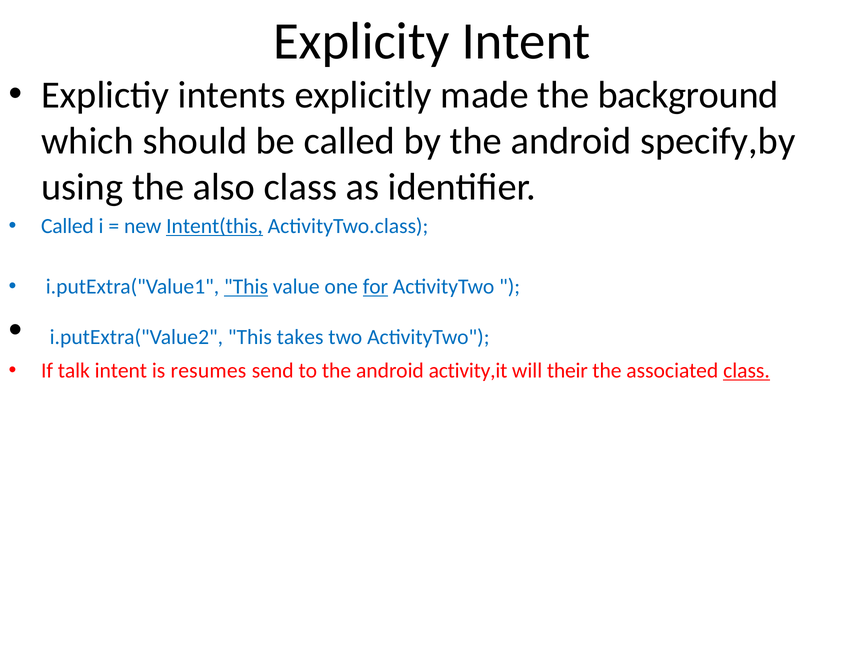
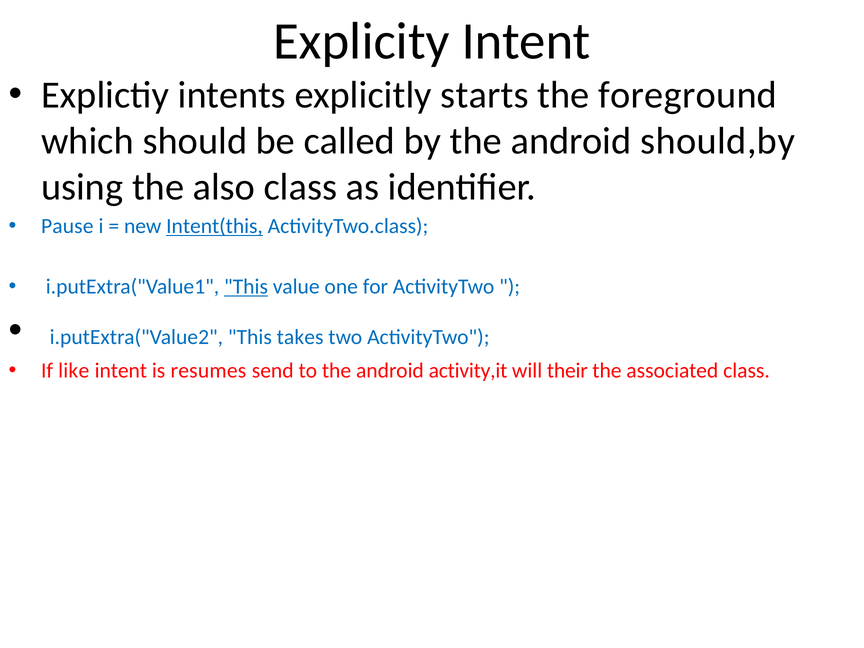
made: made -> starts
background: background -> foreground
specify,by: specify,by -> should,by
Called at (67, 226): Called -> Pause
for underline: present -> none
talk: talk -> like
class at (747, 371) underline: present -> none
